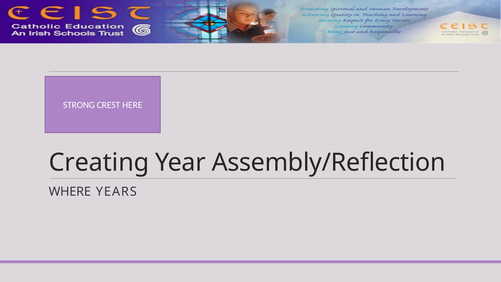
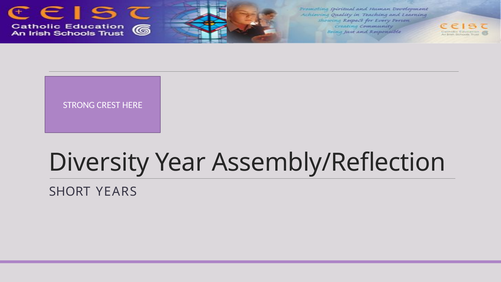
Creating: Creating -> Diversity
WHERE: WHERE -> SHORT
